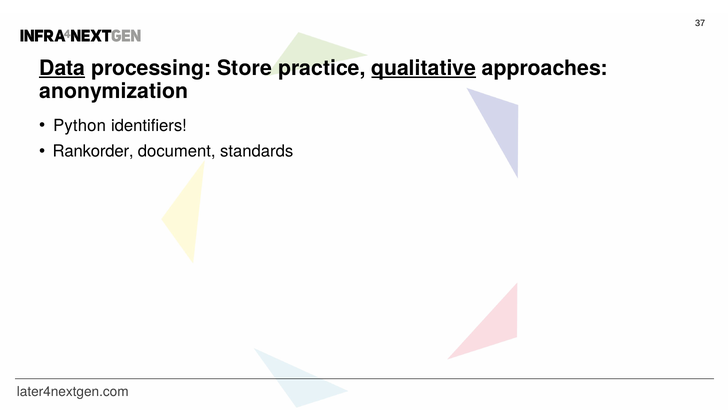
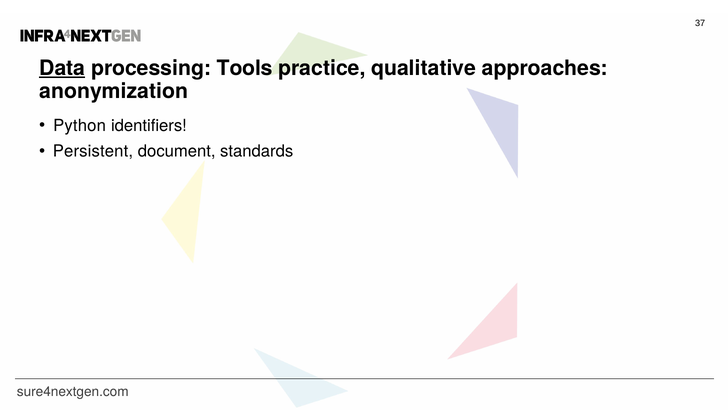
Store: Store -> Tools
qualitative underline: present -> none
Rankorder: Rankorder -> Persistent
later4nextgen.com: later4nextgen.com -> sure4nextgen.com
